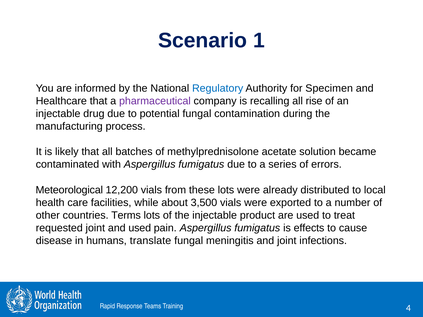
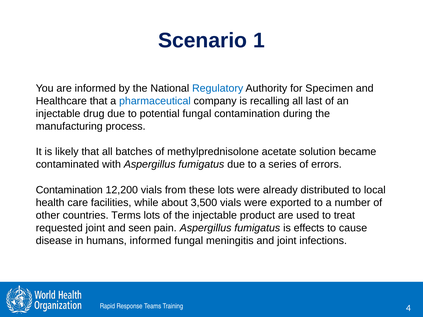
pharmaceutical colour: purple -> blue
rise: rise -> last
Meteorological at (69, 190): Meteorological -> Contamination
and used: used -> seen
humans translate: translate -> informed
